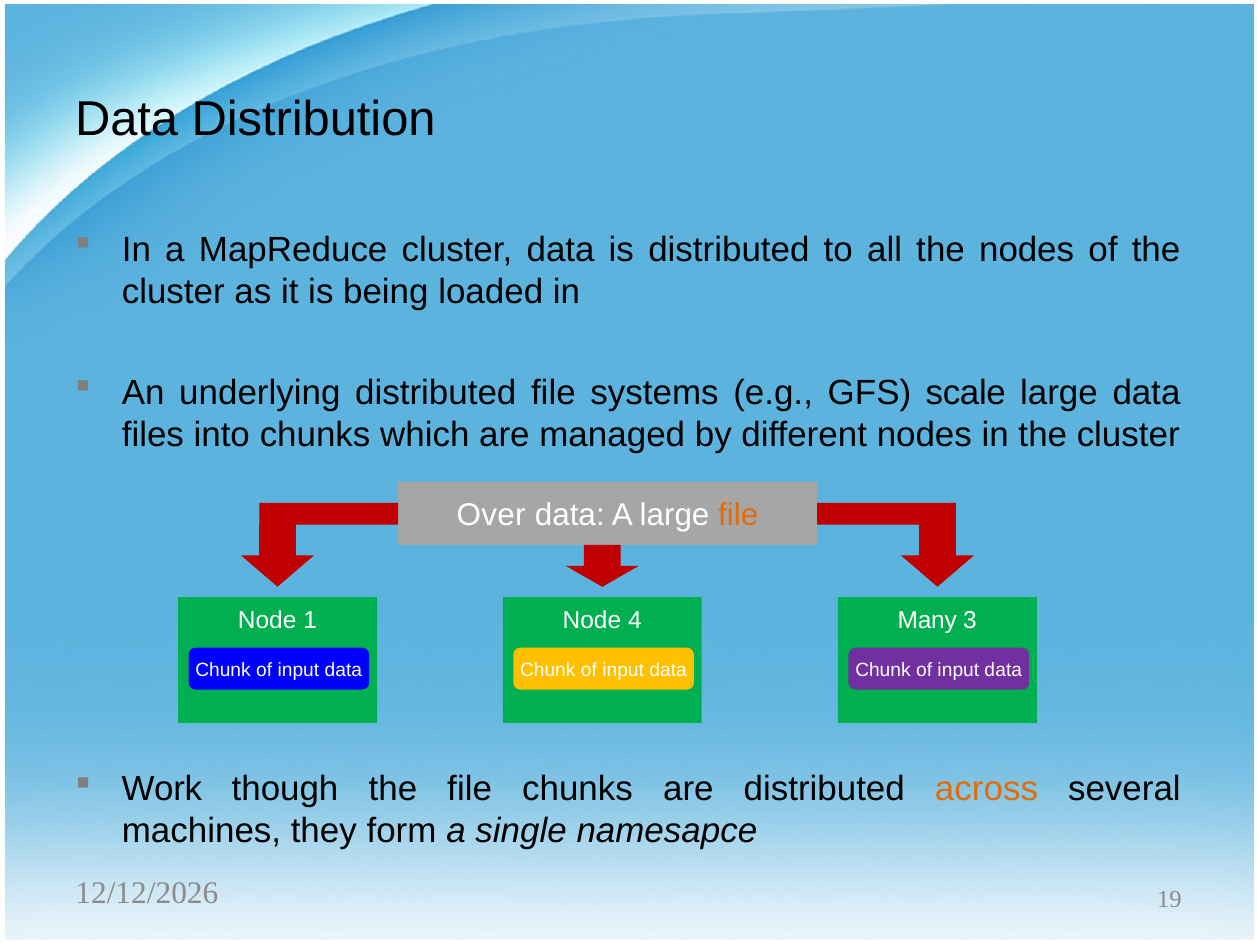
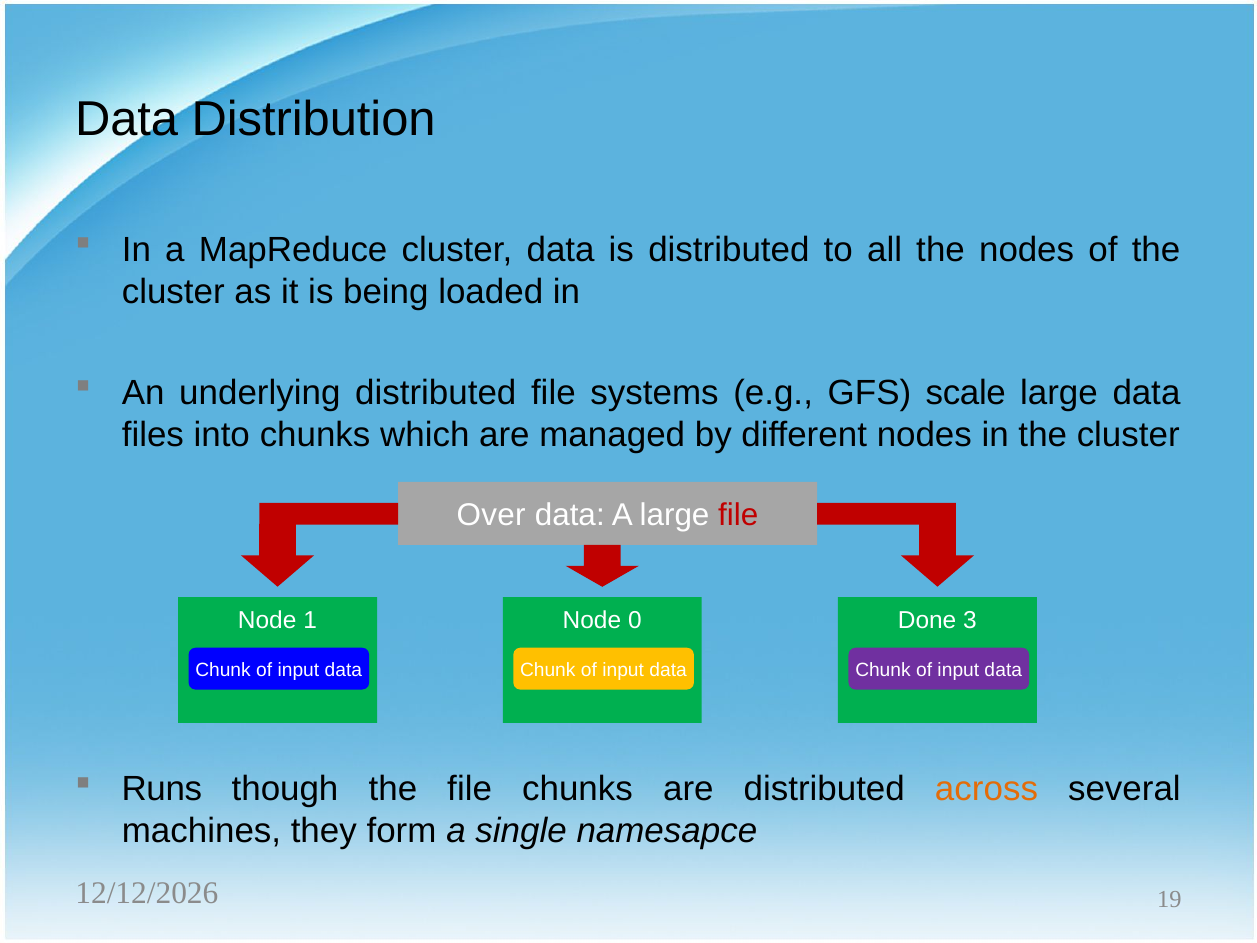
file at (738, 515) colour: orange -> red
4: 4 -> 0
Many: Many -> Done
Work: Work -> Runs
